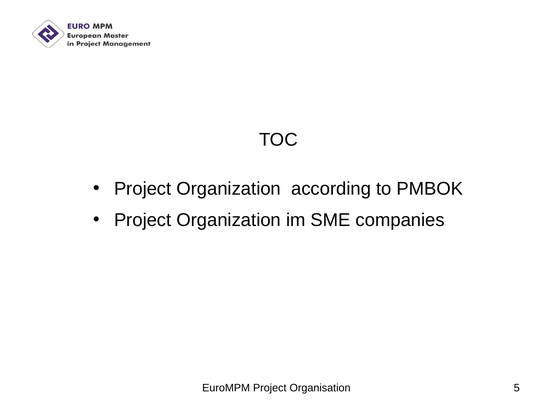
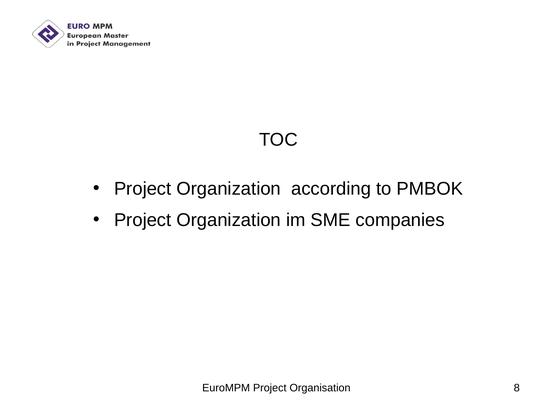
5: 5 -> 8
